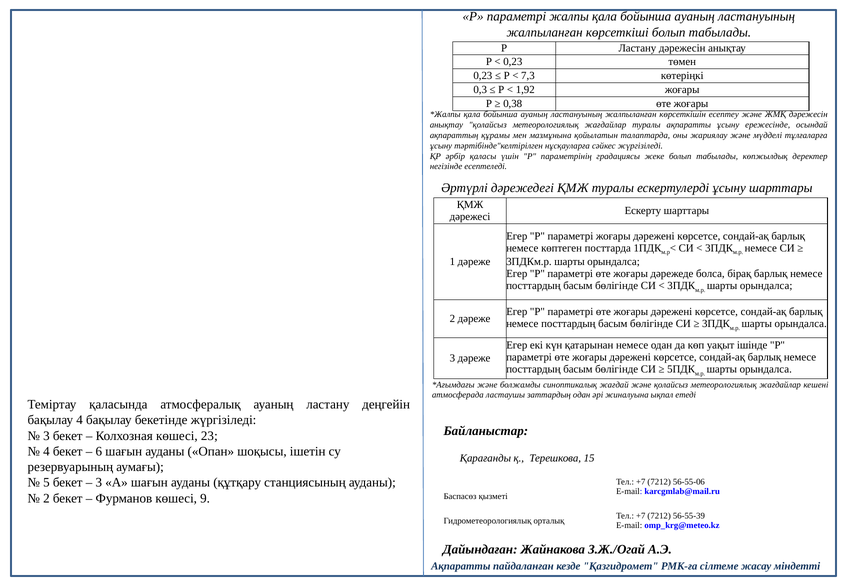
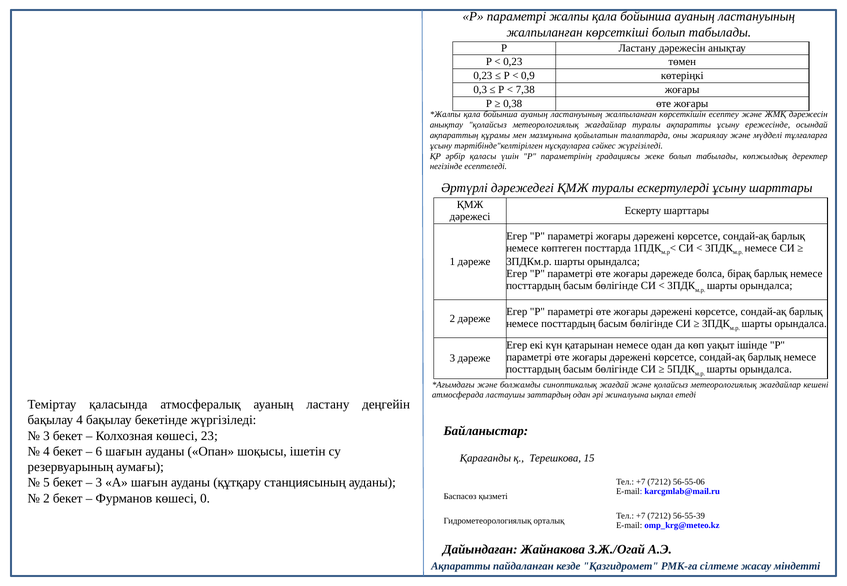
7,3: 7,3 -> 0,9
1,92: 1,92 -> 7,38
9: 9 -> 0
